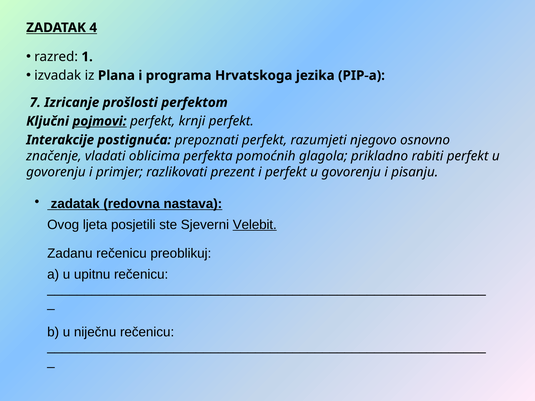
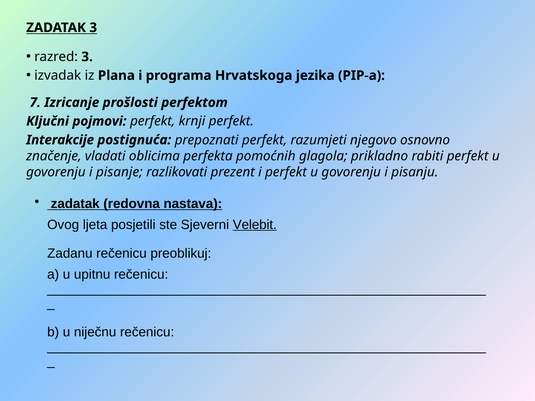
ZADATAK 4: 4 -> 3
razred 1: 1 -> 3
pojmovi underline: present -> none
primjer: primjer -> pisanje
